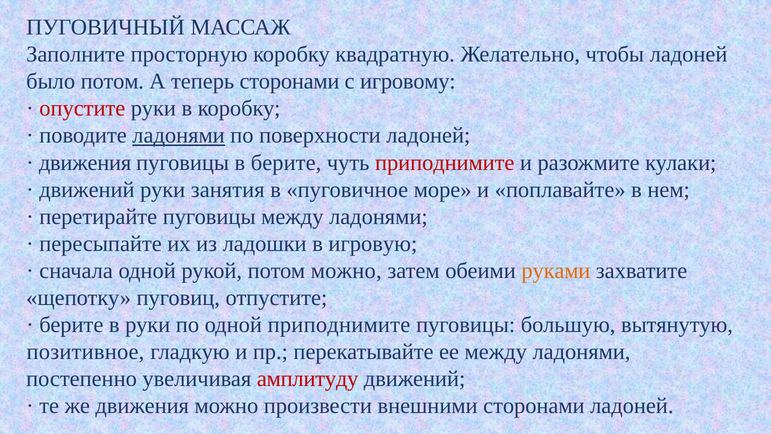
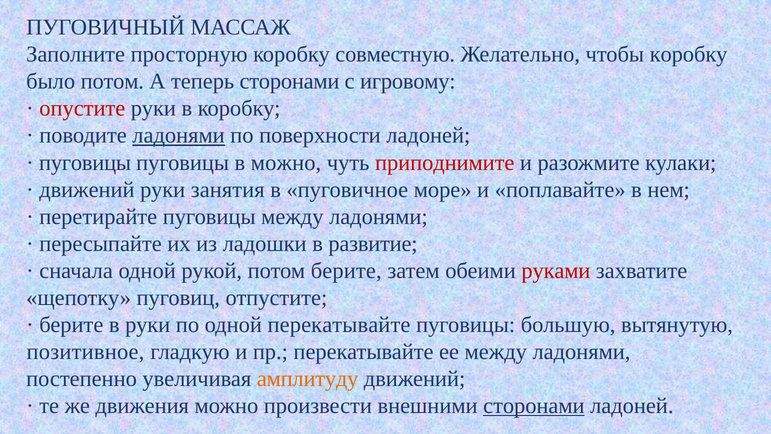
квадратную: квадратную -> совместную
чтобы ладоней: ладоней -> коробку
движения at (85, 162): движения -> пуговицы
в берите: берите -> можно
игровую: игровую -> развитие
потом можно: можно -> берите
руками colour: orange -> red
одной приподнимите: приподнимите -> перекатывайте
амплитуду colour: red -> orange
сторонами at (534, 405) underline: none -> present
